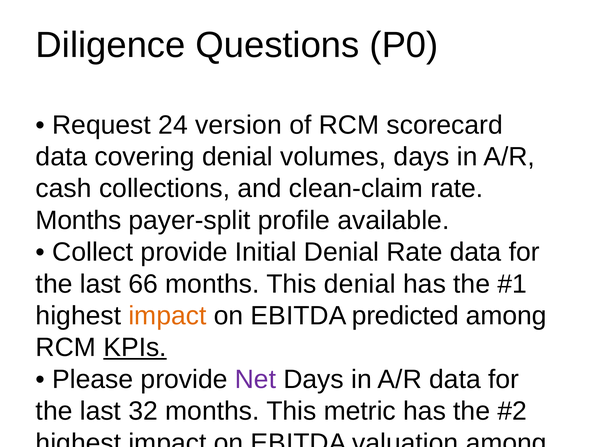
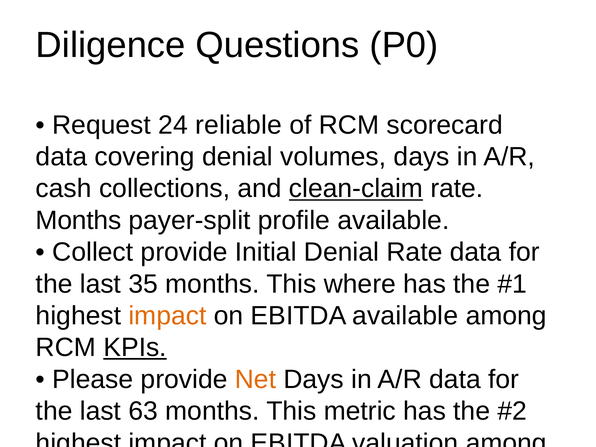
version: version -> reliable
clean-claim underline: none -> present
66: 66 -> 35
This denial: denial -> where
EBITDA predicted: predicted -> available
Net at (255, 379) colour: purple -> orange
32: 32 -> 63
